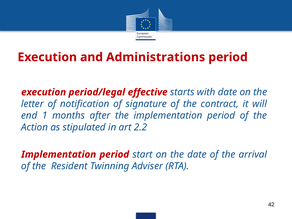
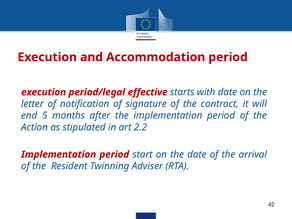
Administrations: Administrations -> Accommodation
1: 1 -> 5
